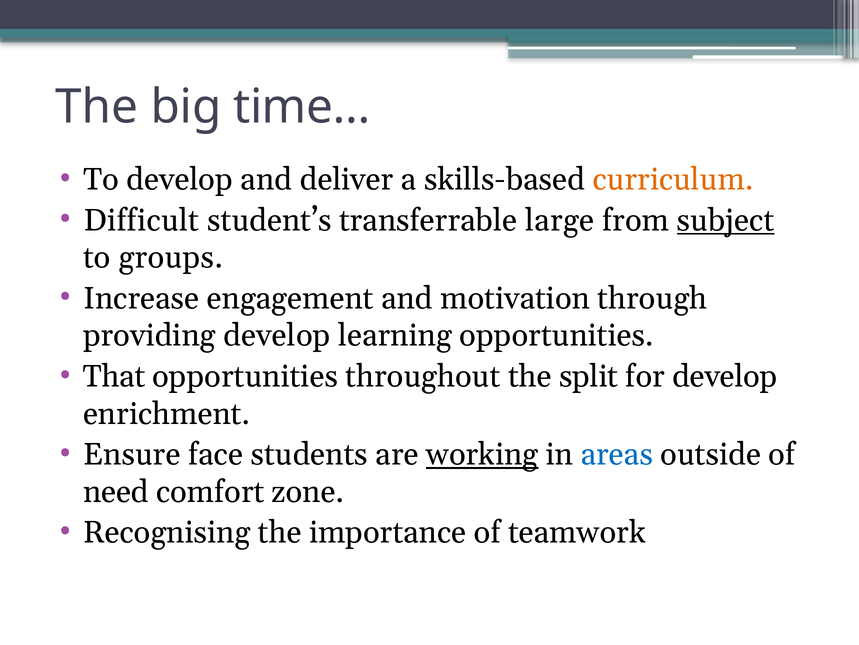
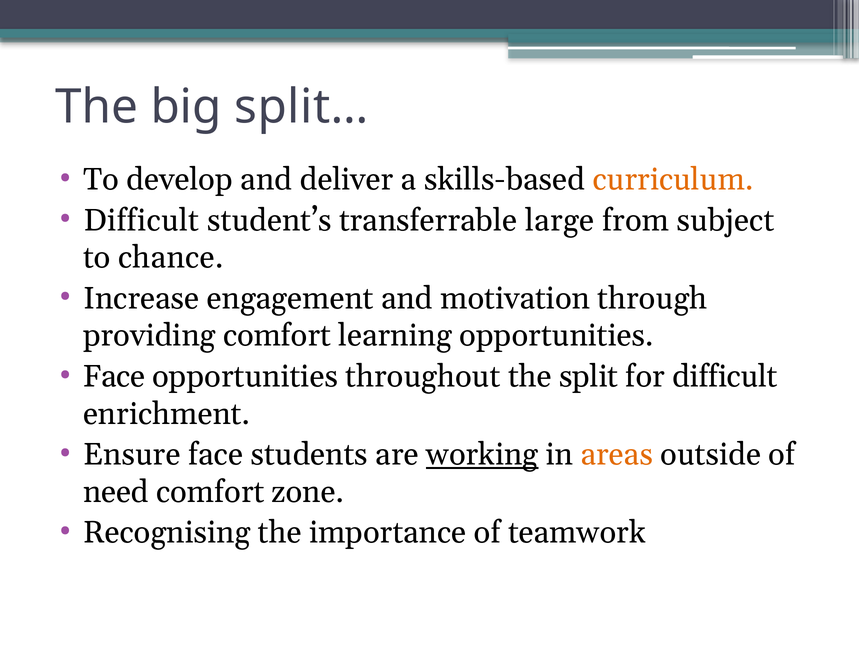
time…: time… -> split…
subject underline: present -> none
groups: groups -> chance
providing develop: develop -> comfort
That at (114, 376): That -> Face
for develop: develop -> difficult
areas colour: blue -> orange
